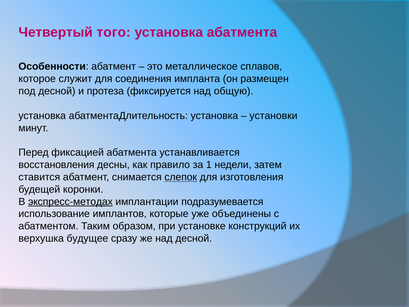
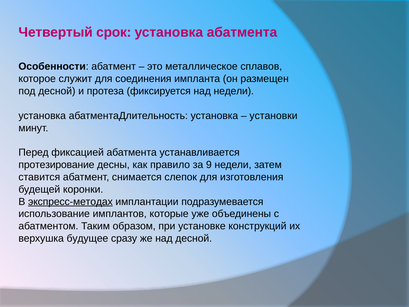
того: того -> срок
над общую: общую -> недели
восстановления: восстановления -> протезирование
1: 1 -> 9
слепок underline: present -> none
